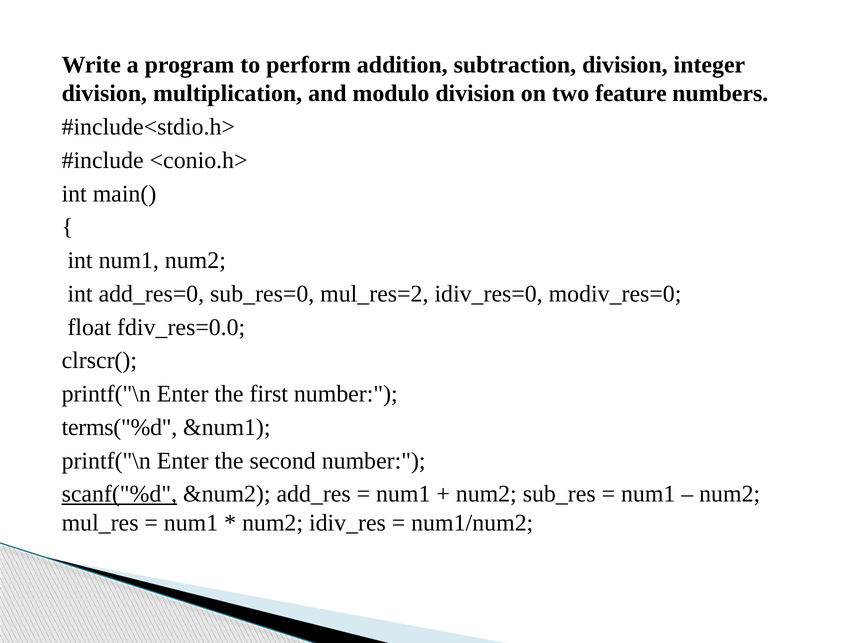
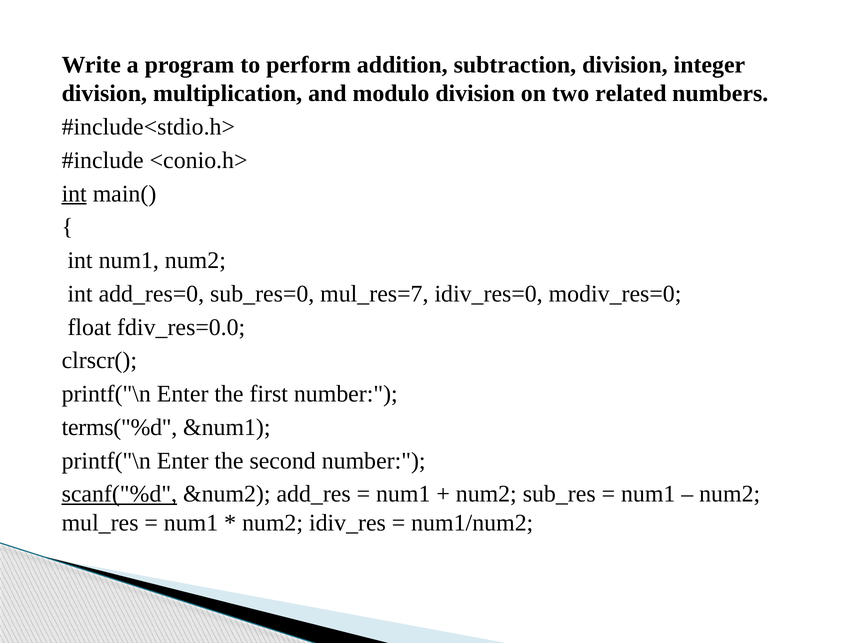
feature: feature -> related
int at (74, 194) underline: none -> present
mul_res=2: mul_res=2 -> mul_res=7
